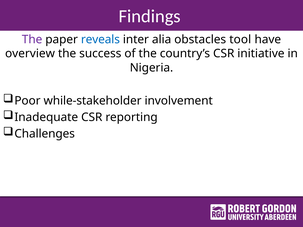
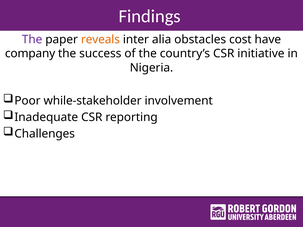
reveals colour: blue -> orange
tool: tool -> cost
overview: overview -> company
